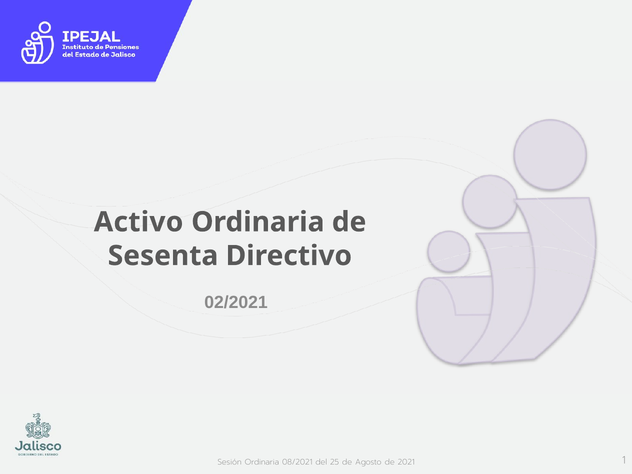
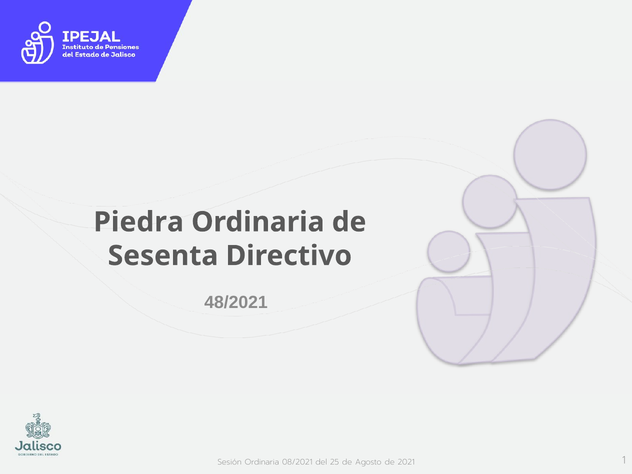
Activo: Activo -> Piedra
02/2021: 02/2021 -> 48/2021
